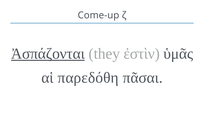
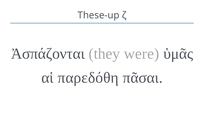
Come-up: Come-up -> These-up
Ἀσπάζονται underline: present -> none
ἐστὶν: ἐστὶν -> were
